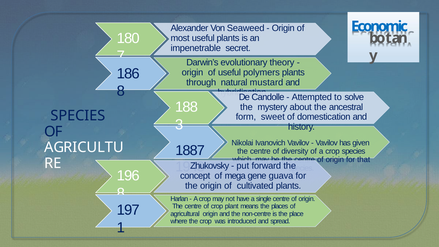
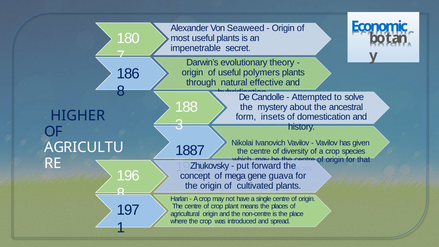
mustard: mustard -> effective
SPECIES at (78, 116): SPECIES -> HIGHER
sweet: sweet -> insets
